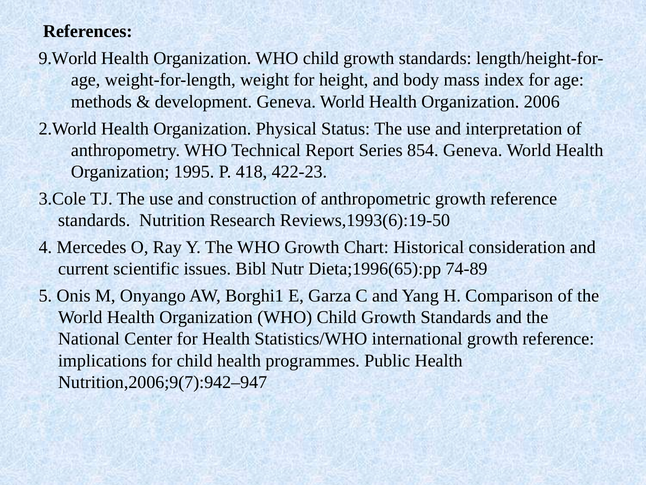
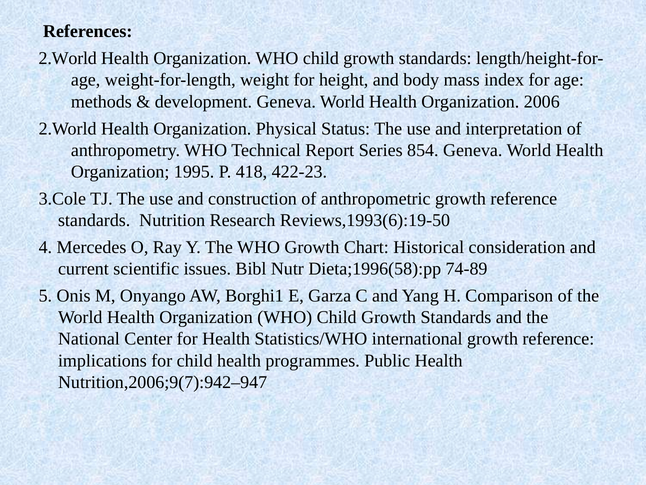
9.World at (68, 58): 9.World -> 2.World
Dieta;1996(65):pp: Dieta;1996(65):pp -> Dieta;1996(58):pp
